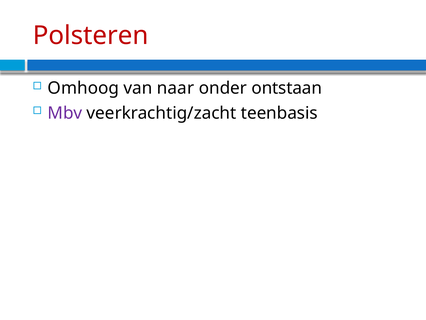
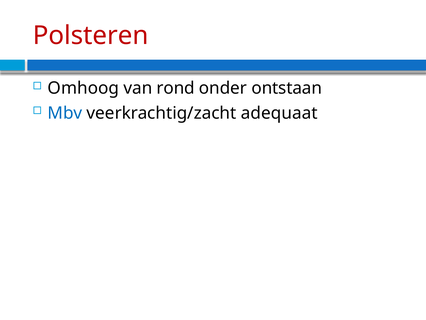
naar: naar -> rond
Mbv colour: purple -> blue
teenbasis: teenbasis -> adequaat
